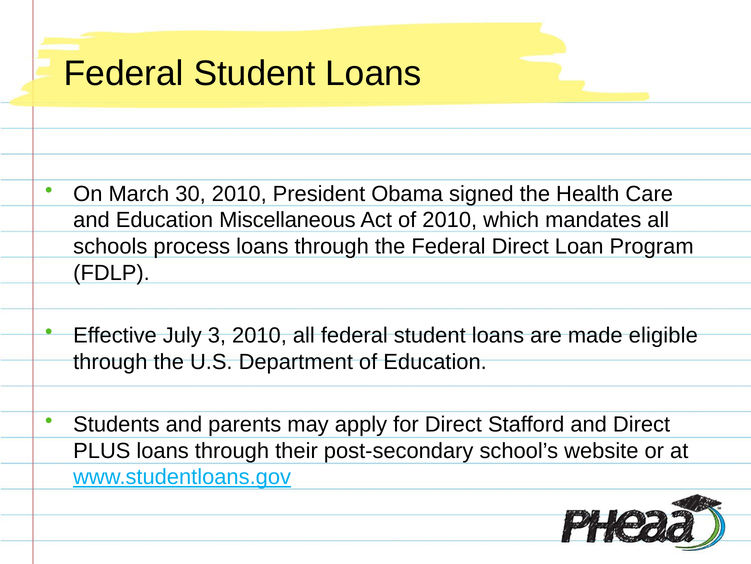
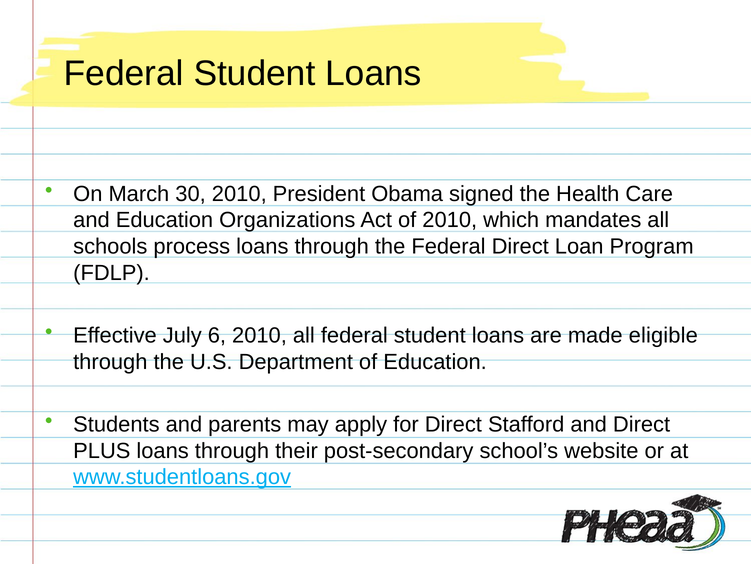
Miscellaneous: Miscellaneous -> Organizations
3: 3 -> 6
